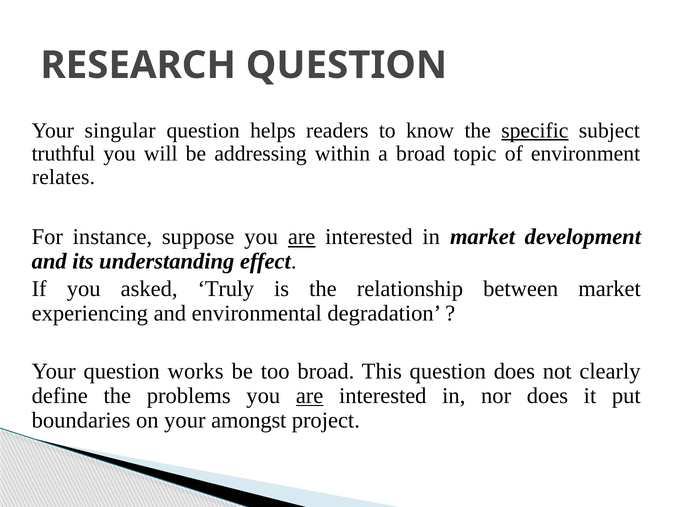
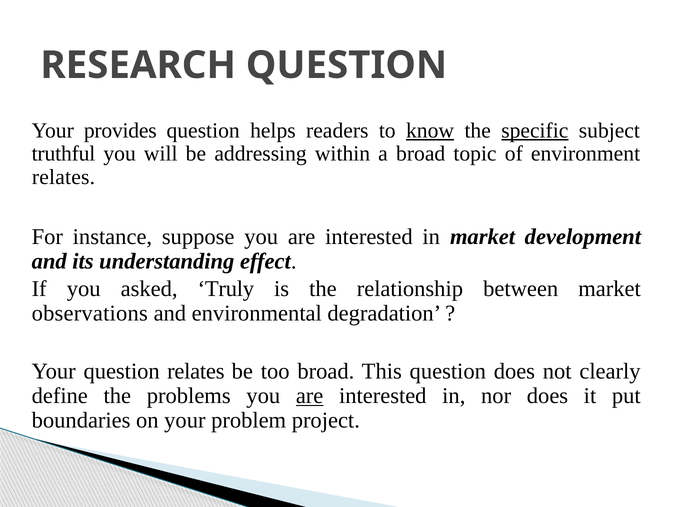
singular: singular -> provides
know underline: none -> present
are at (302, 237) underline: present -> none
experiencing: experiencing -> observations
question works: works -> relates
amongst: amongst -> problem
